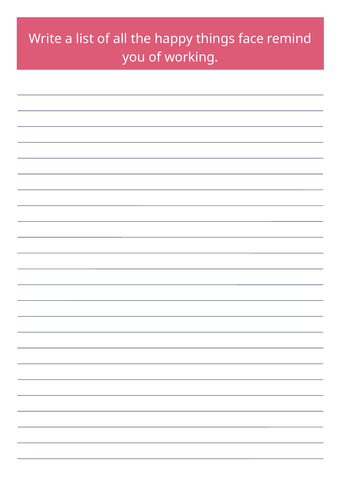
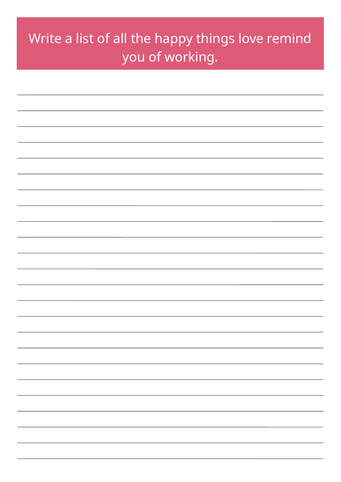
face: face -> love
